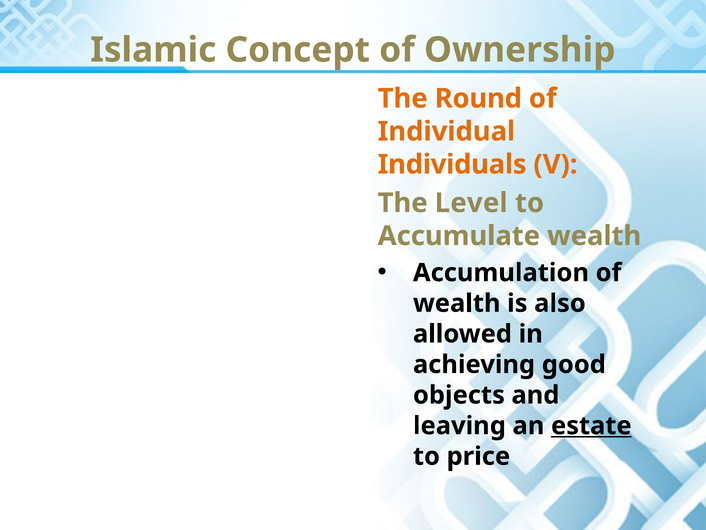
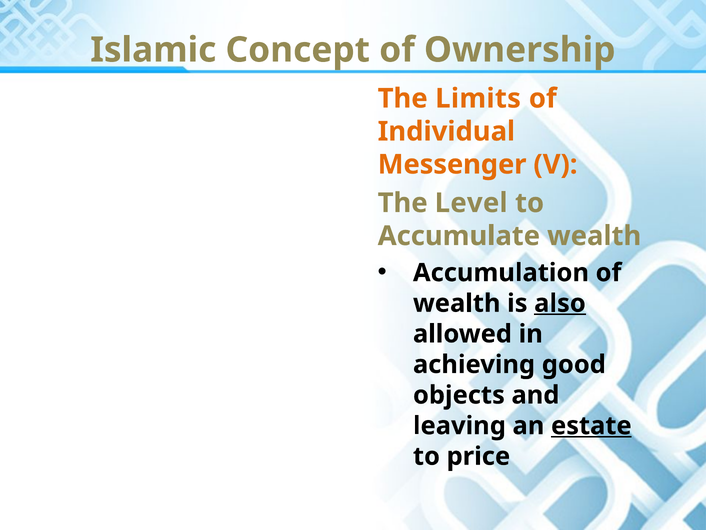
Round: Round -> Limits
Individuals: Individuals -> Messenger
also underline: none -> present
